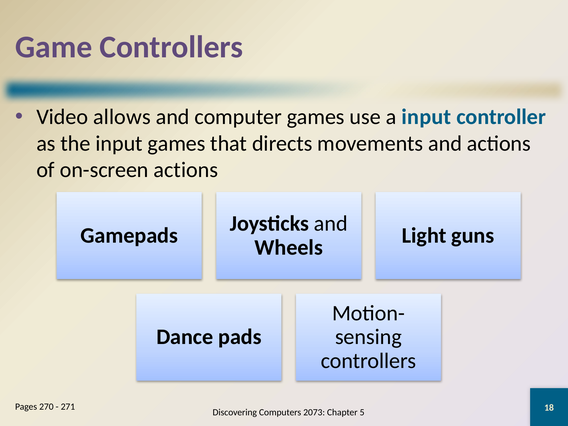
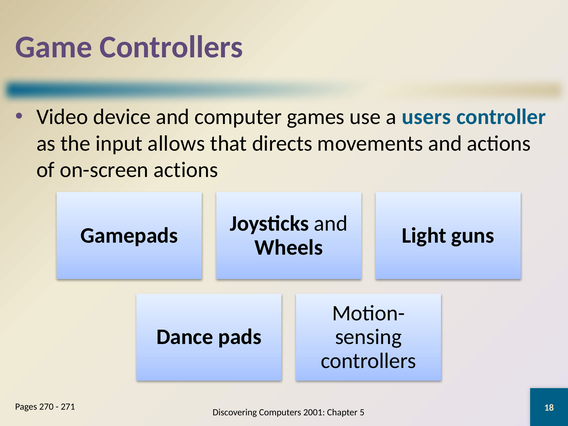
allows: allows -> device
a input: input -> users
input games: games -> allows
2073: 2073 -> 2001
